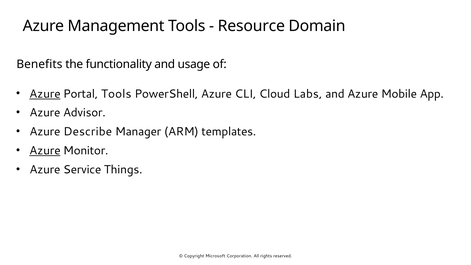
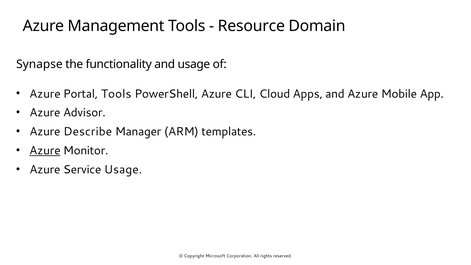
Benefits: Benefits -> Synapse
Azure at (45, 94) underline: present -> none
Labs: Labs -> Apps
Service Things: Things -> Usage
